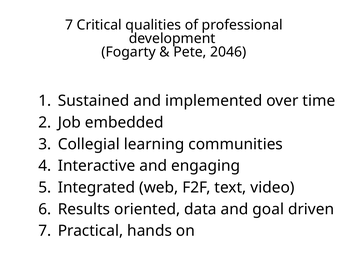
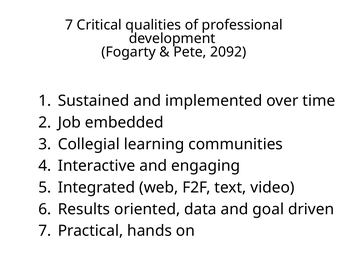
2046: 2046 -> 2092
